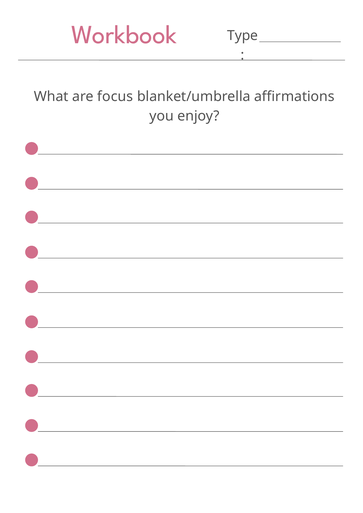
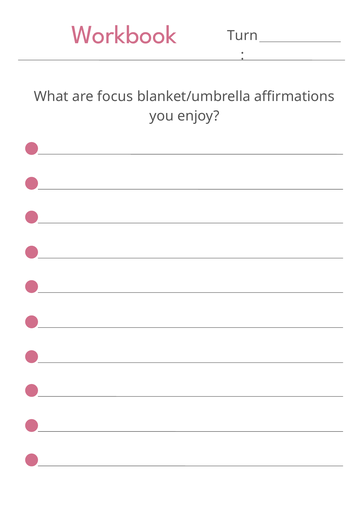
Type: Type -> Turn
